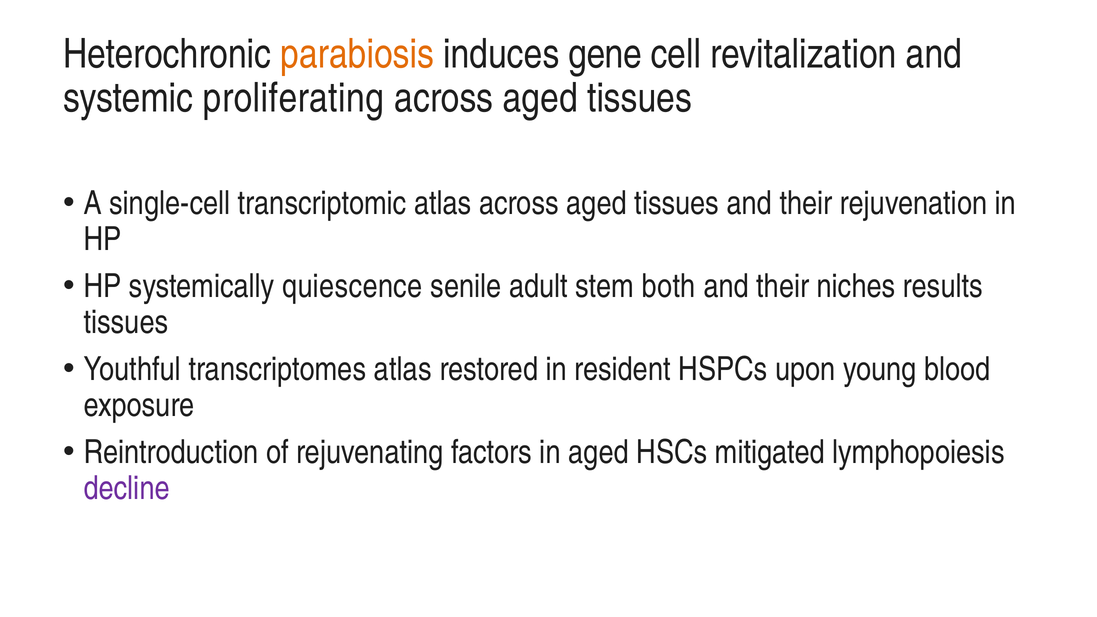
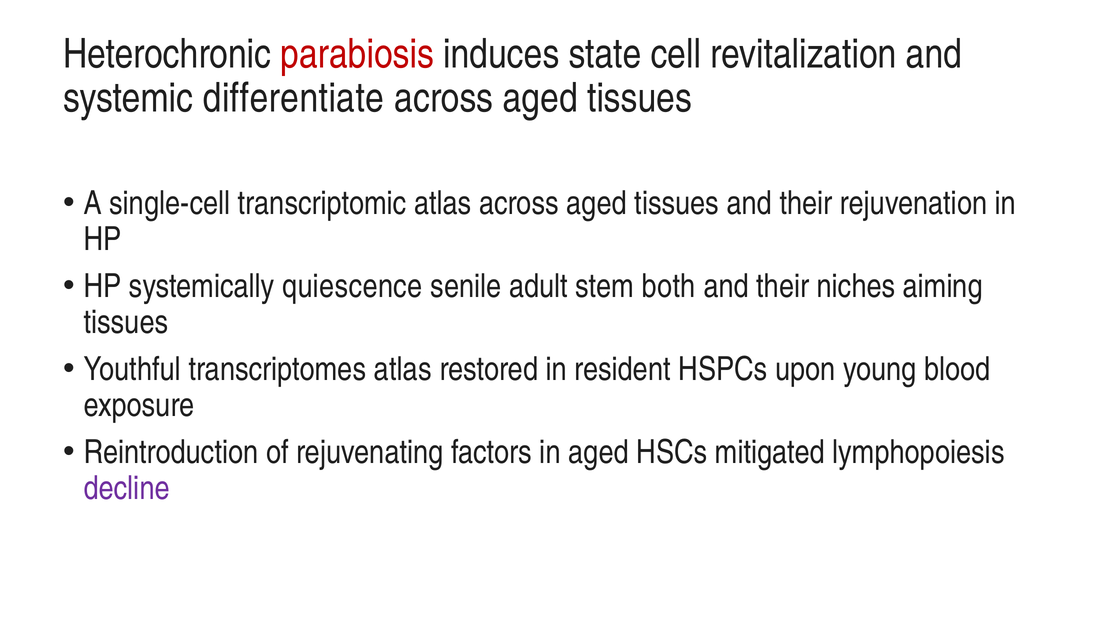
parabiosis colour: orange -> red
gene: gene -> state
proliferating: proliferating -> differentiate
results: results -> aiming
